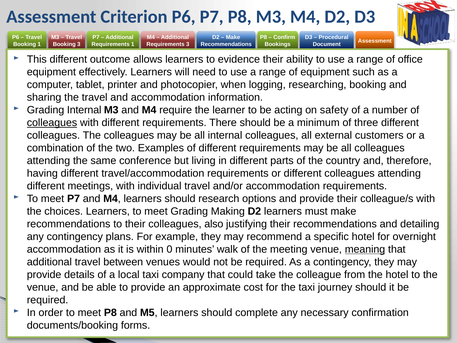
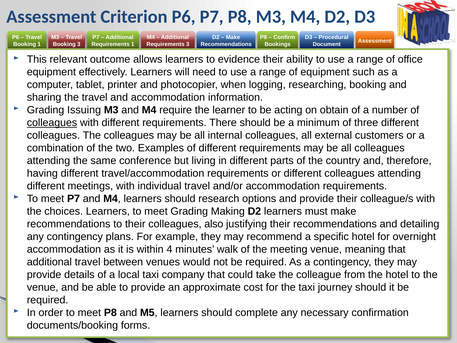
This different: different -> relevant
Grading Internal: Internal -> Issuing
safety: safety -> obtain
0: 0 -> 4
meaning underline: present -> none
